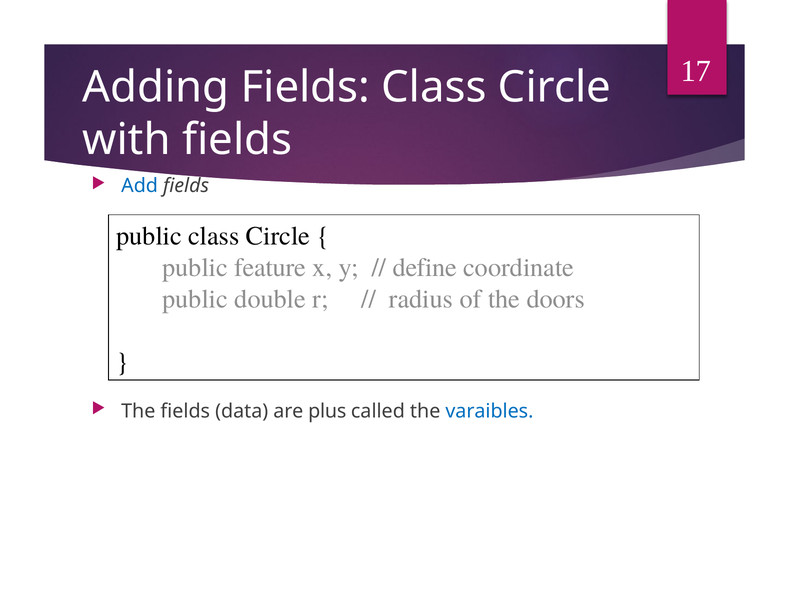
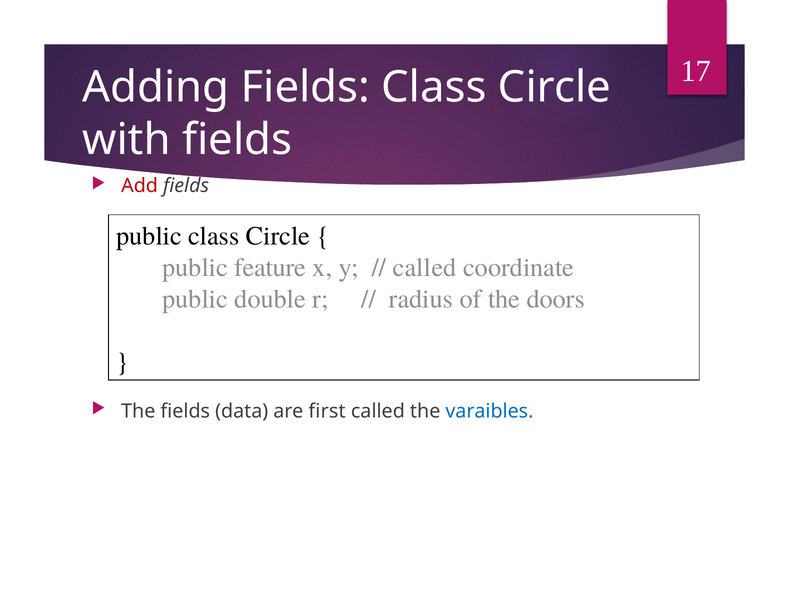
Add colour: blue -> red
define at (425, 268): define -> called
plus: plus -> first
